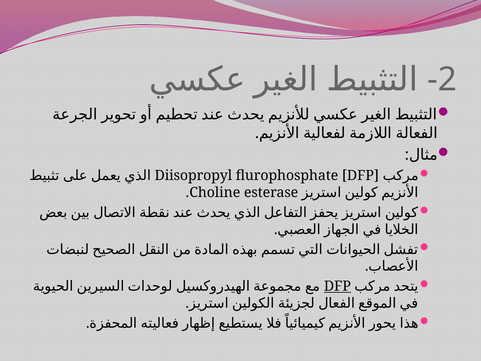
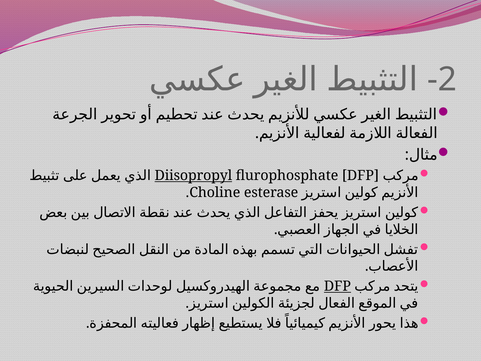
Diisopropyl underline: none -> present
